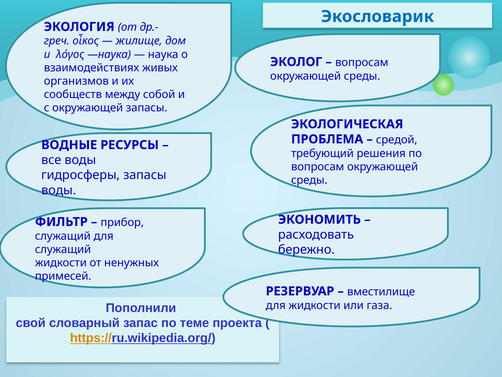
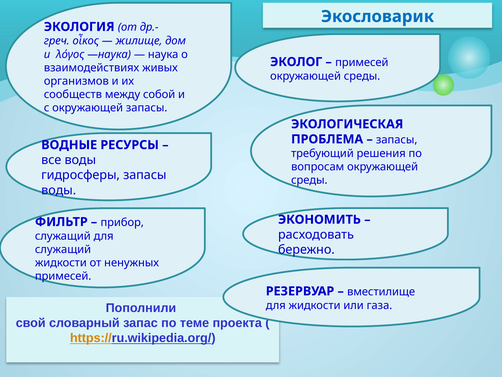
вопросам at (362, 62): вопросам -> примесей
средой at (397, 139): средой -> запасы
